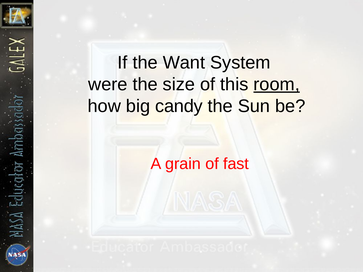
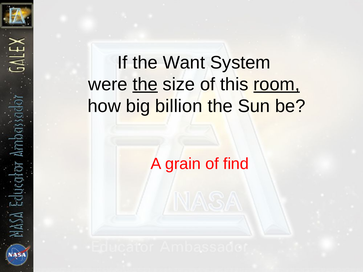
the at (145, 84) underline: none -> present
candy: candy -> billion
fast: fast -> find
